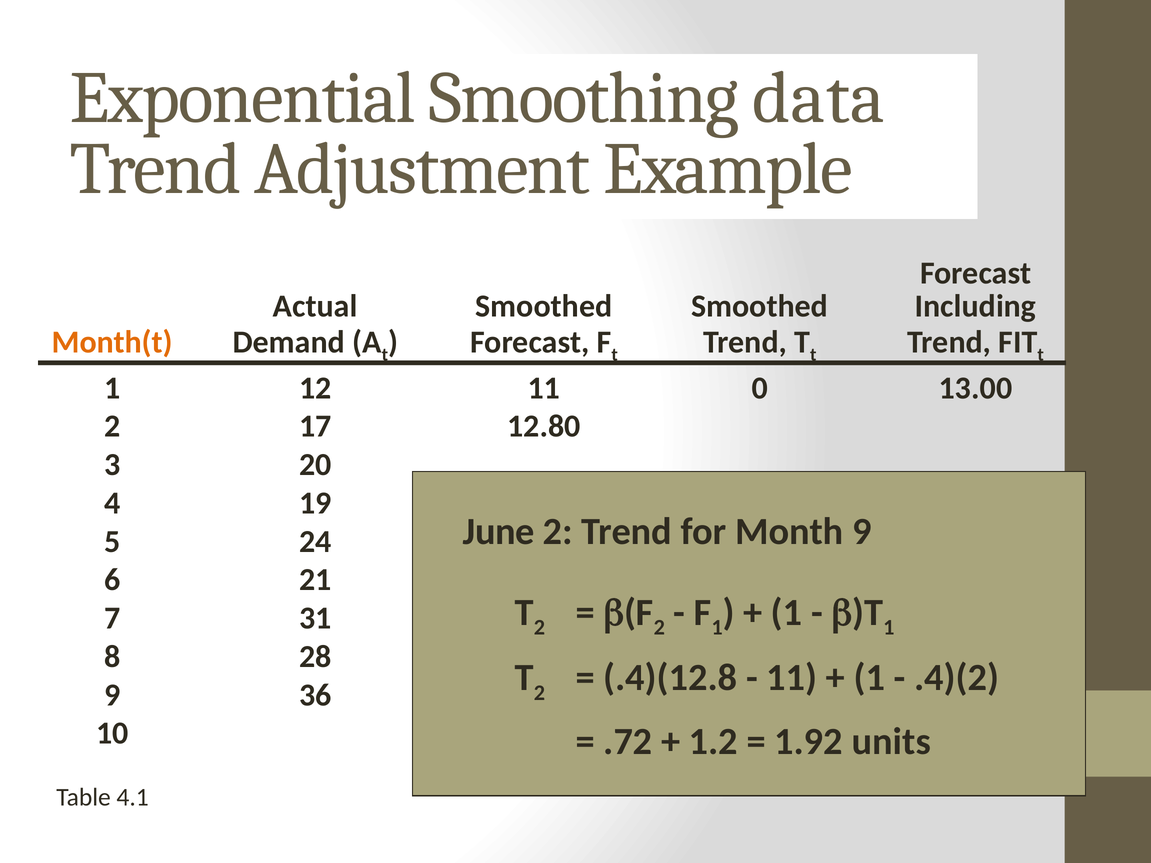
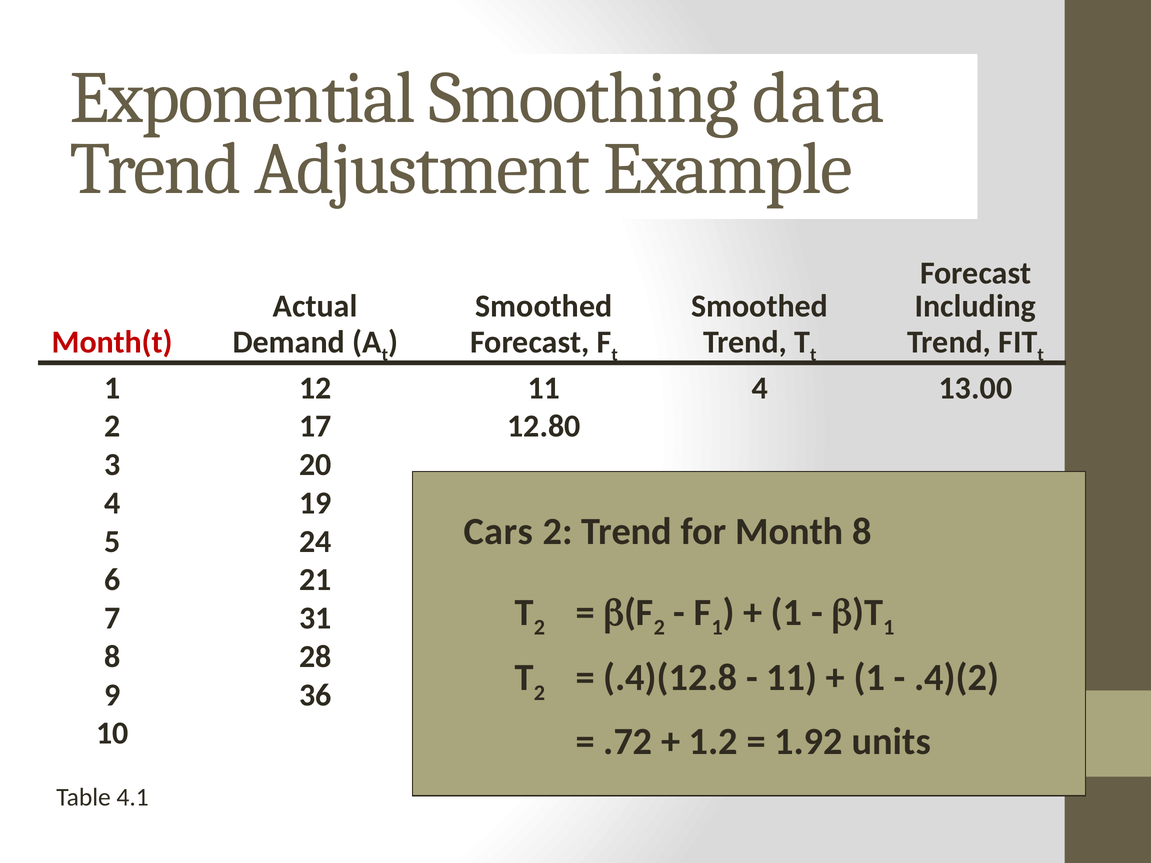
Month(t colour: orange -> red
11 0: 0 -> 4
June: June -> Cars
Month 9: 9 -> 8
